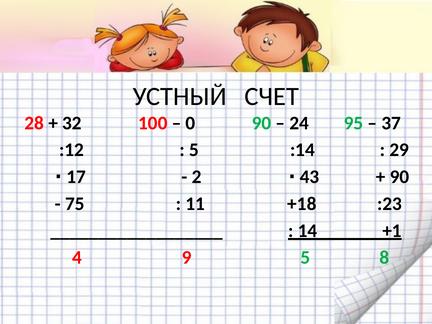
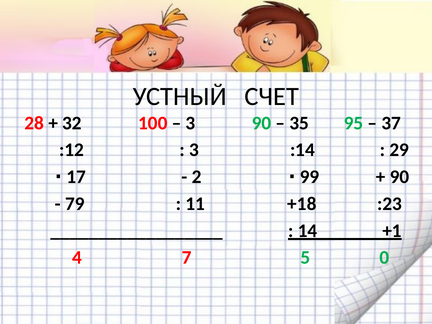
0 at (190, 123): 0 -> 3
24: 24 -> 35
5 at (194, 150): 5 -> 3
43: 43 -> 99
75: 75 -> 79
9: 9 -> 7
8: 8 -> 0
